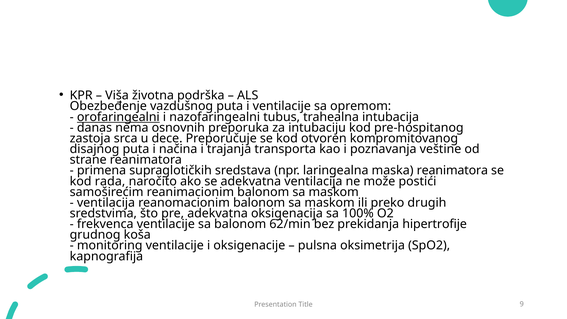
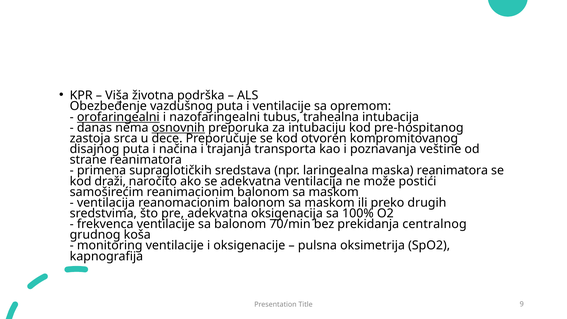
osnovnih underline: none -> present
rada: rada -> draži
62/min: 62/min -> 70/min
hipertrofije: hipertrofije -> centralnog
